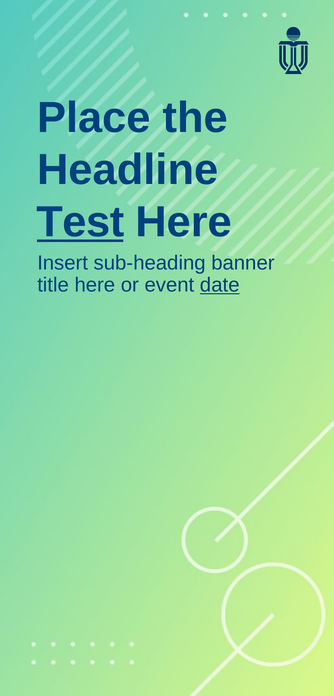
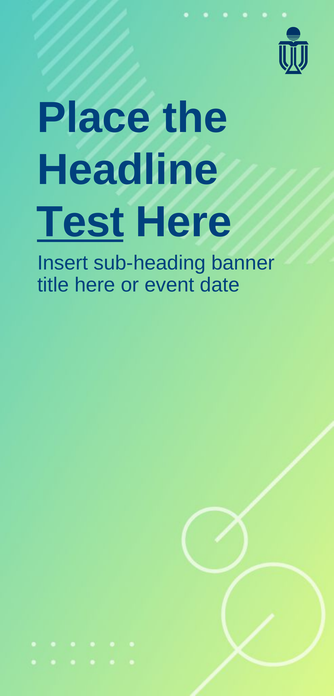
date underline: present -> none
